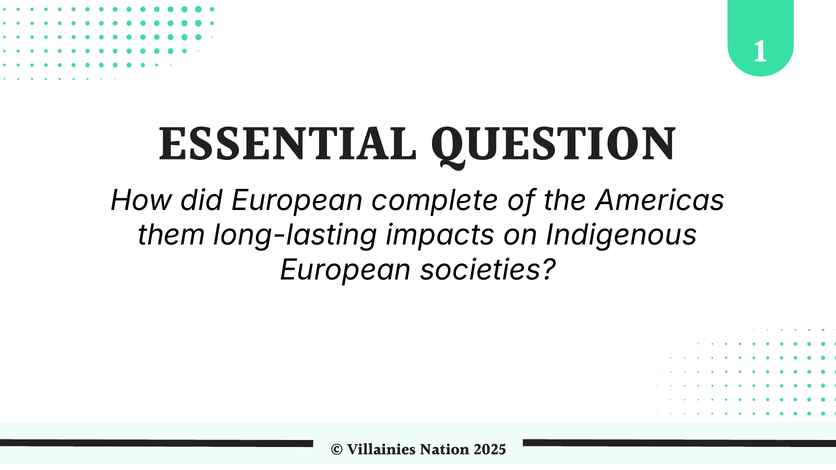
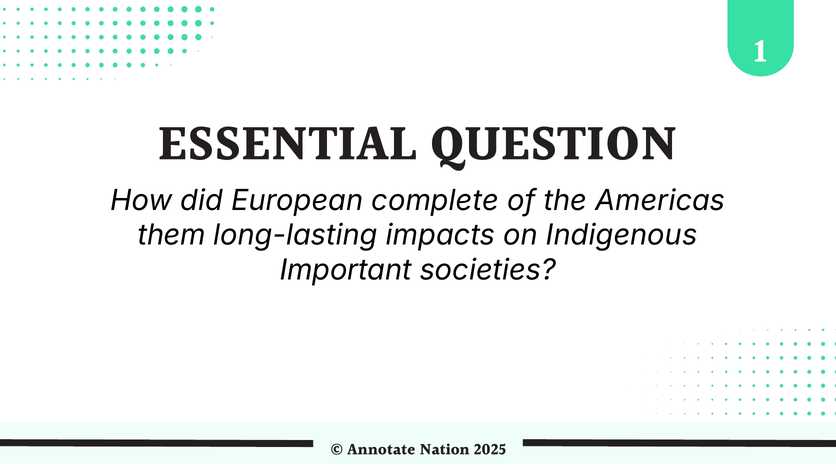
European at (346, 270): European -> Important
Villainies: Villainies -> Annotate
